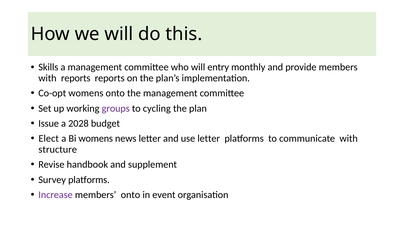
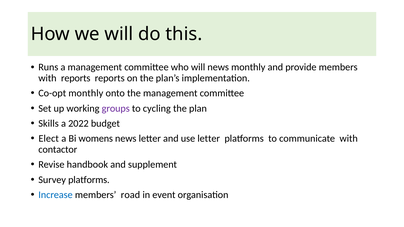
Skills: Skills -> Runs
will entry: entry -> news
Co-opt womens: womens -> monthly
Issue: Issue -> Skills
2028: 2028 -> 2022
structure: structure -> contactor
Increase colour: purple -> blue
members onto: onto -> road
